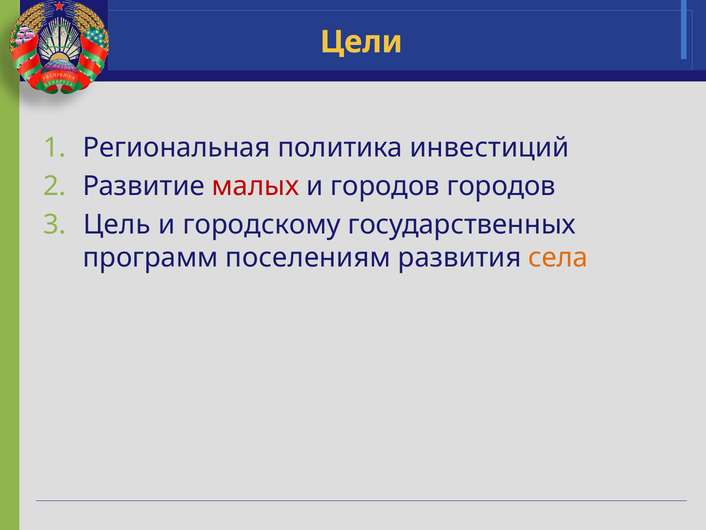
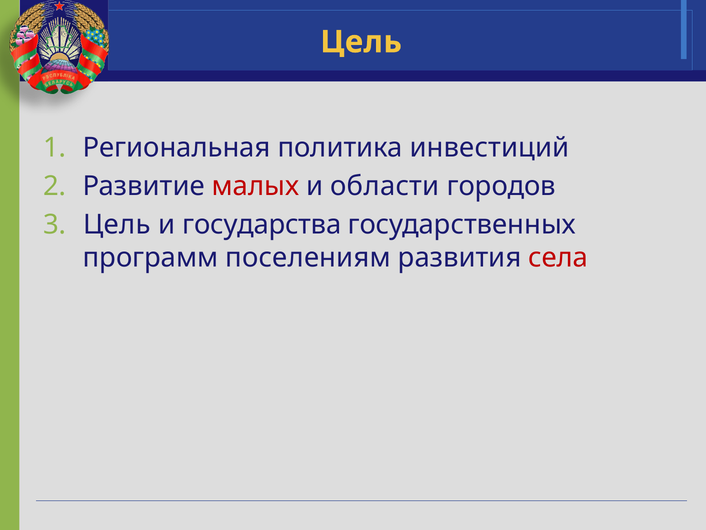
Цели at (361, 42): Цели -> Цель
и городов: городов -> области
городскому: городскому -> государства
села colour: orange -> red
